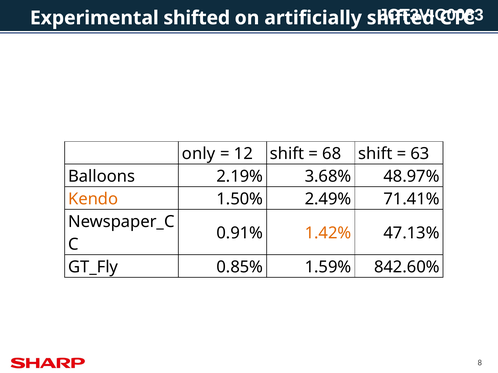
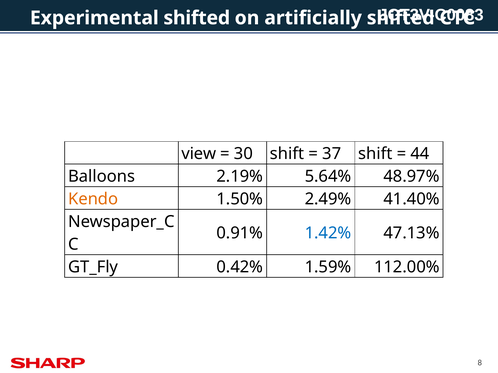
only: only -> view
12: 12 -> 30
68: 68 -> 37
63: 63 -> 44
3.68%: 3.68% -> 5.64%
71.41%: 71.41% -> 41.40%
1.42% colour: orange -> blue
0.85%: 0.85% -> 0.42%
842.60%: 842.60% -> 112.00%
